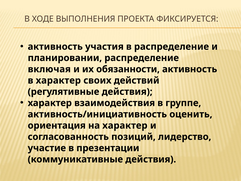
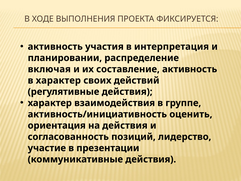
в распределение: распределение -> интерпретация
обязанности: обязанности -> составление
на характер: характер -> действия
